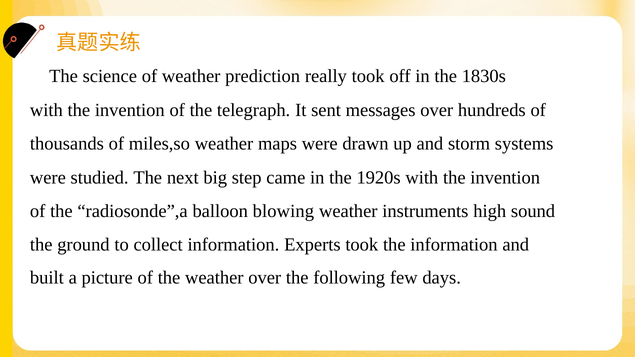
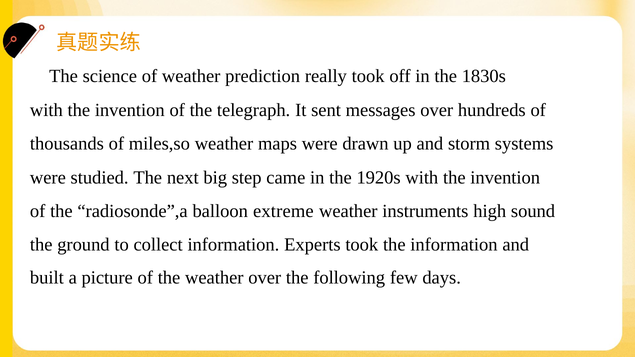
blowing: blowing -> extreme
